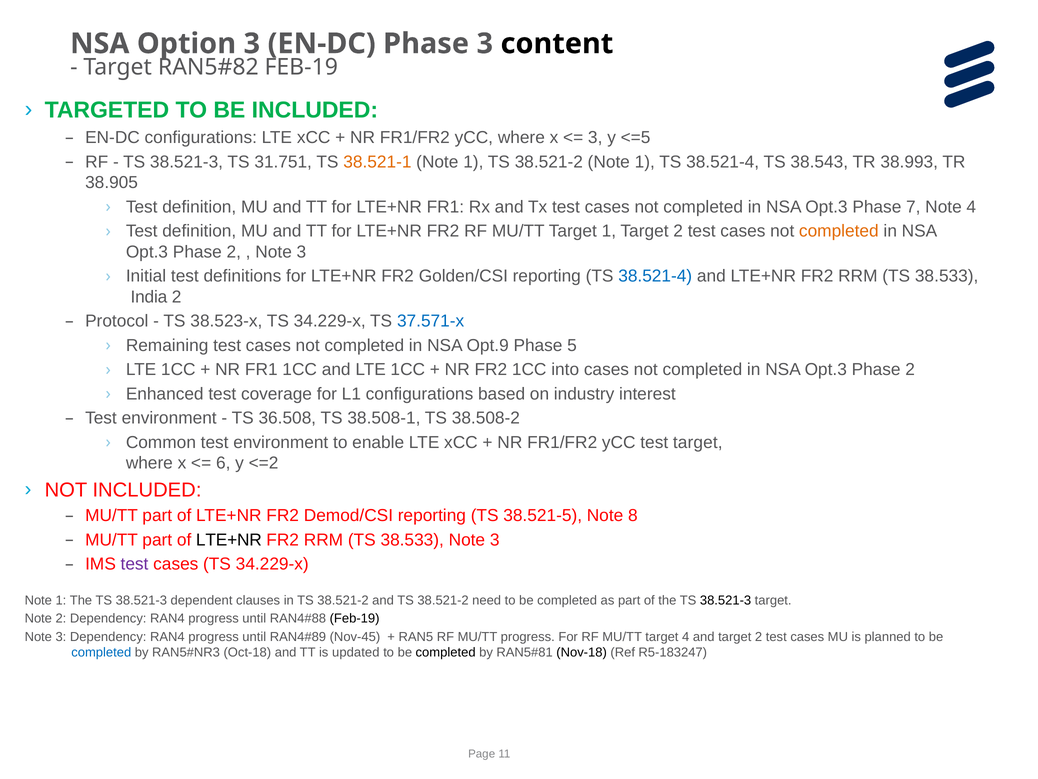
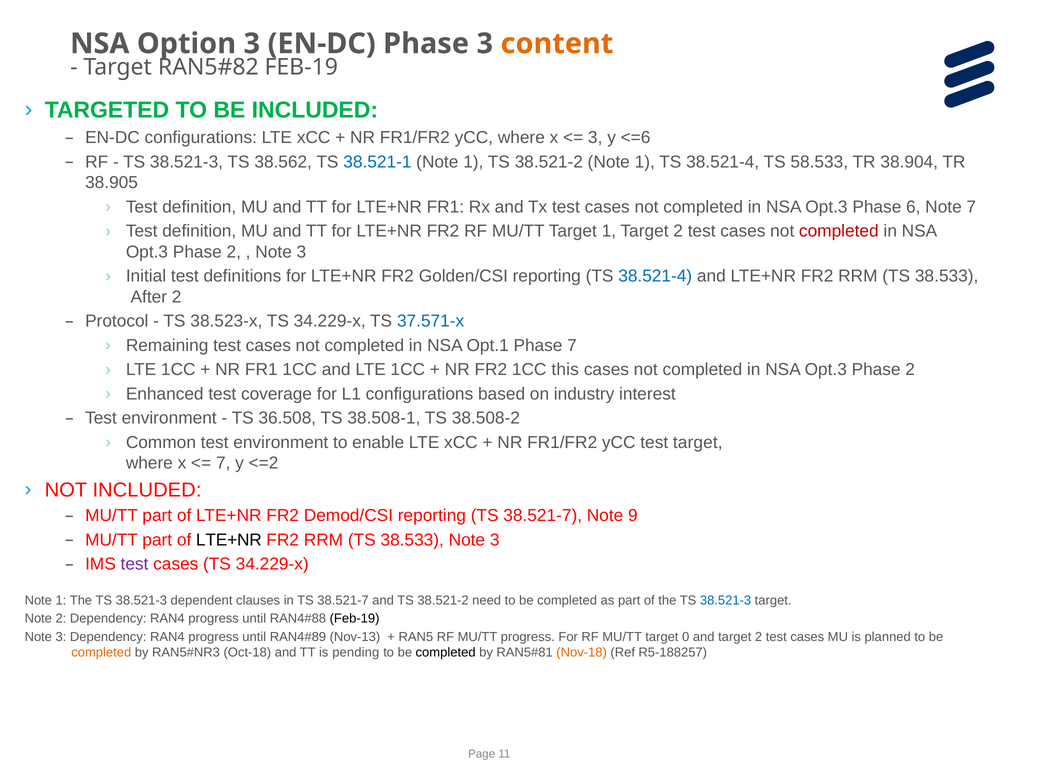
content colour: black -> orange
<=5: <=5 -> <=6
31.751: 31.751 -> 38.562
38.521-1 colour: orange -> blue
38.543: 38.543 -> 58.533
38.993: 38.993 -> 38.904
7: 7 -> 6
Note 4: 4 -> 7
completed at (839, 231) colour: orange -> red
India: India -> After
Opt.9: Opt.9 -> Opt.1
Phase 5: 5 -> 7
into: into -> this
6 at (223, 463): 6 -> 7
reporting TS 38.521-5: 38.521-5 -> 38.521-7
8: 8 -> 9
in TS 38.521-2: 38.521-2 -> 38.521-7
38.521-3 at (726, 600) colour: black -> blue
Nov-45: Nov-45 -> Nov-13
target 4: 4 -> 0
completed at (101, 652) colour: blue -> orange
updated: updated -> pending
Nov-18 colour: black -> orange
R5-183247: R5-183247 -> R5-188257
